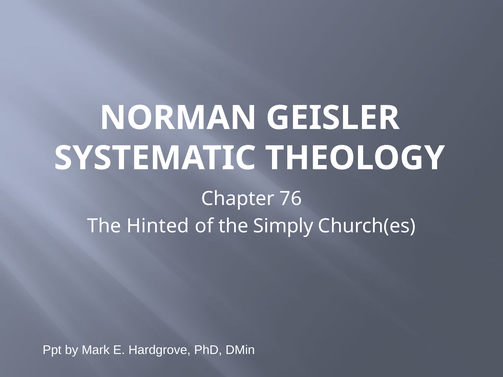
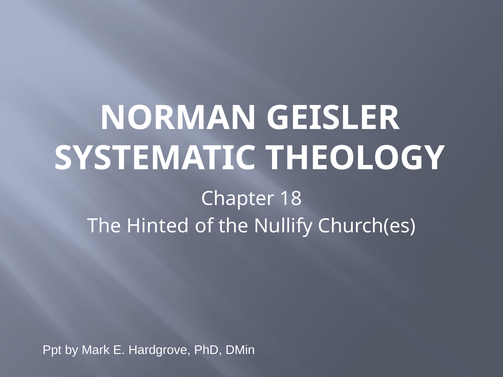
76: 76 -> 18
Simply: Simply -> Nullify
